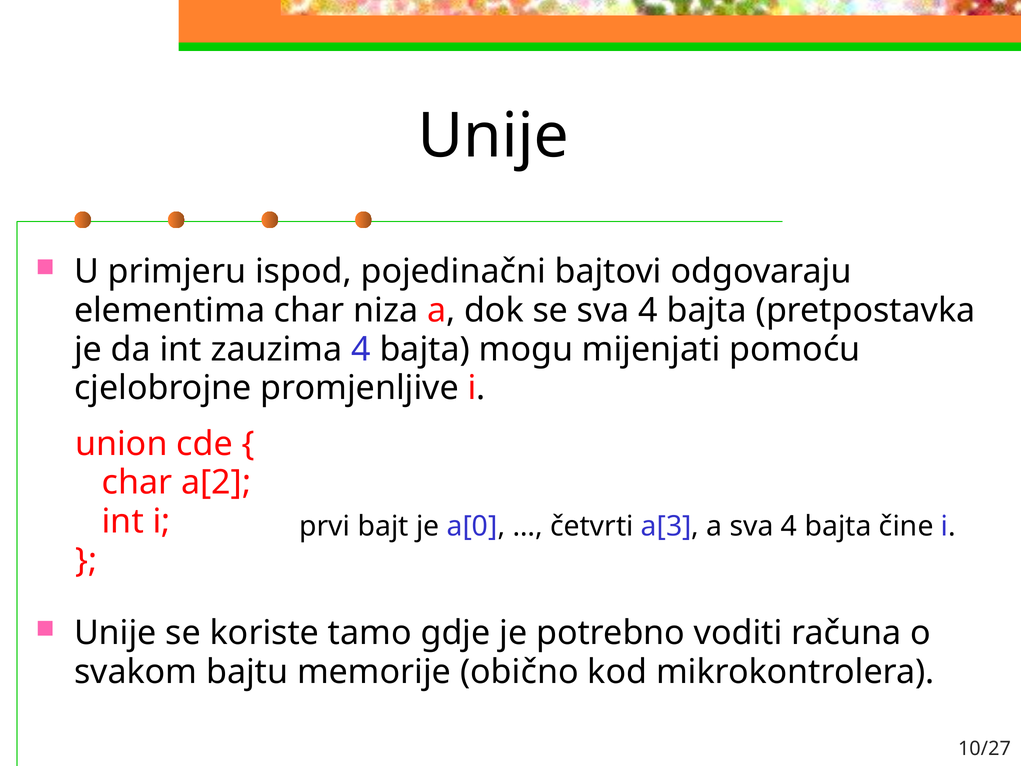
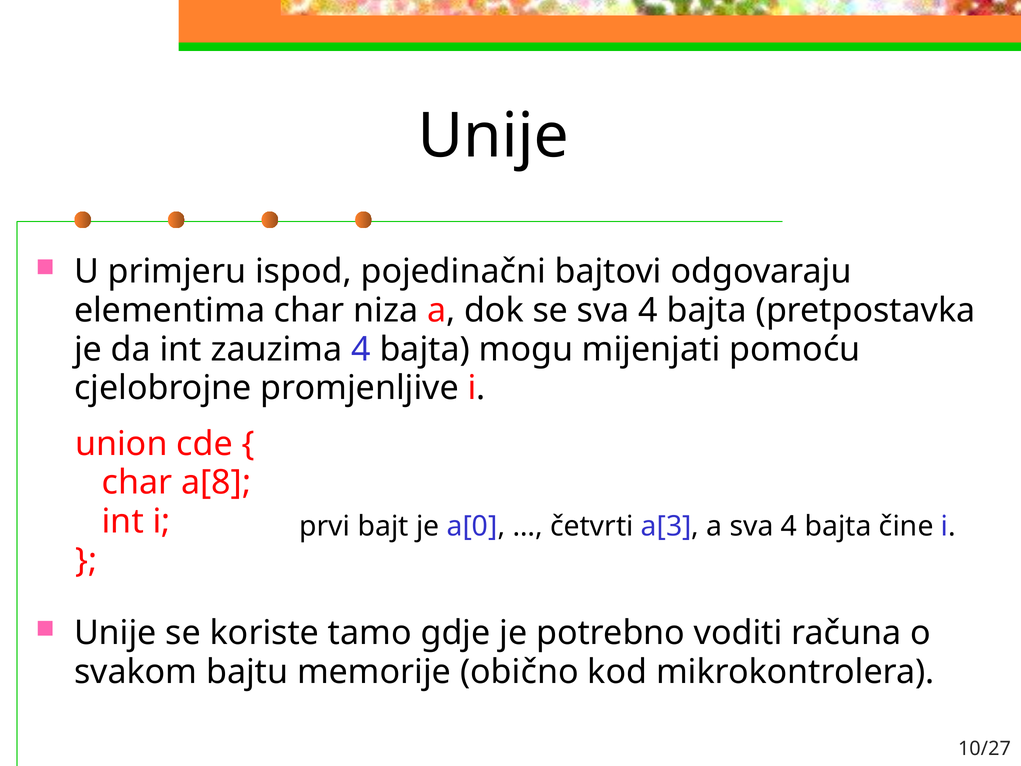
a[2: a[2 -> a[8
